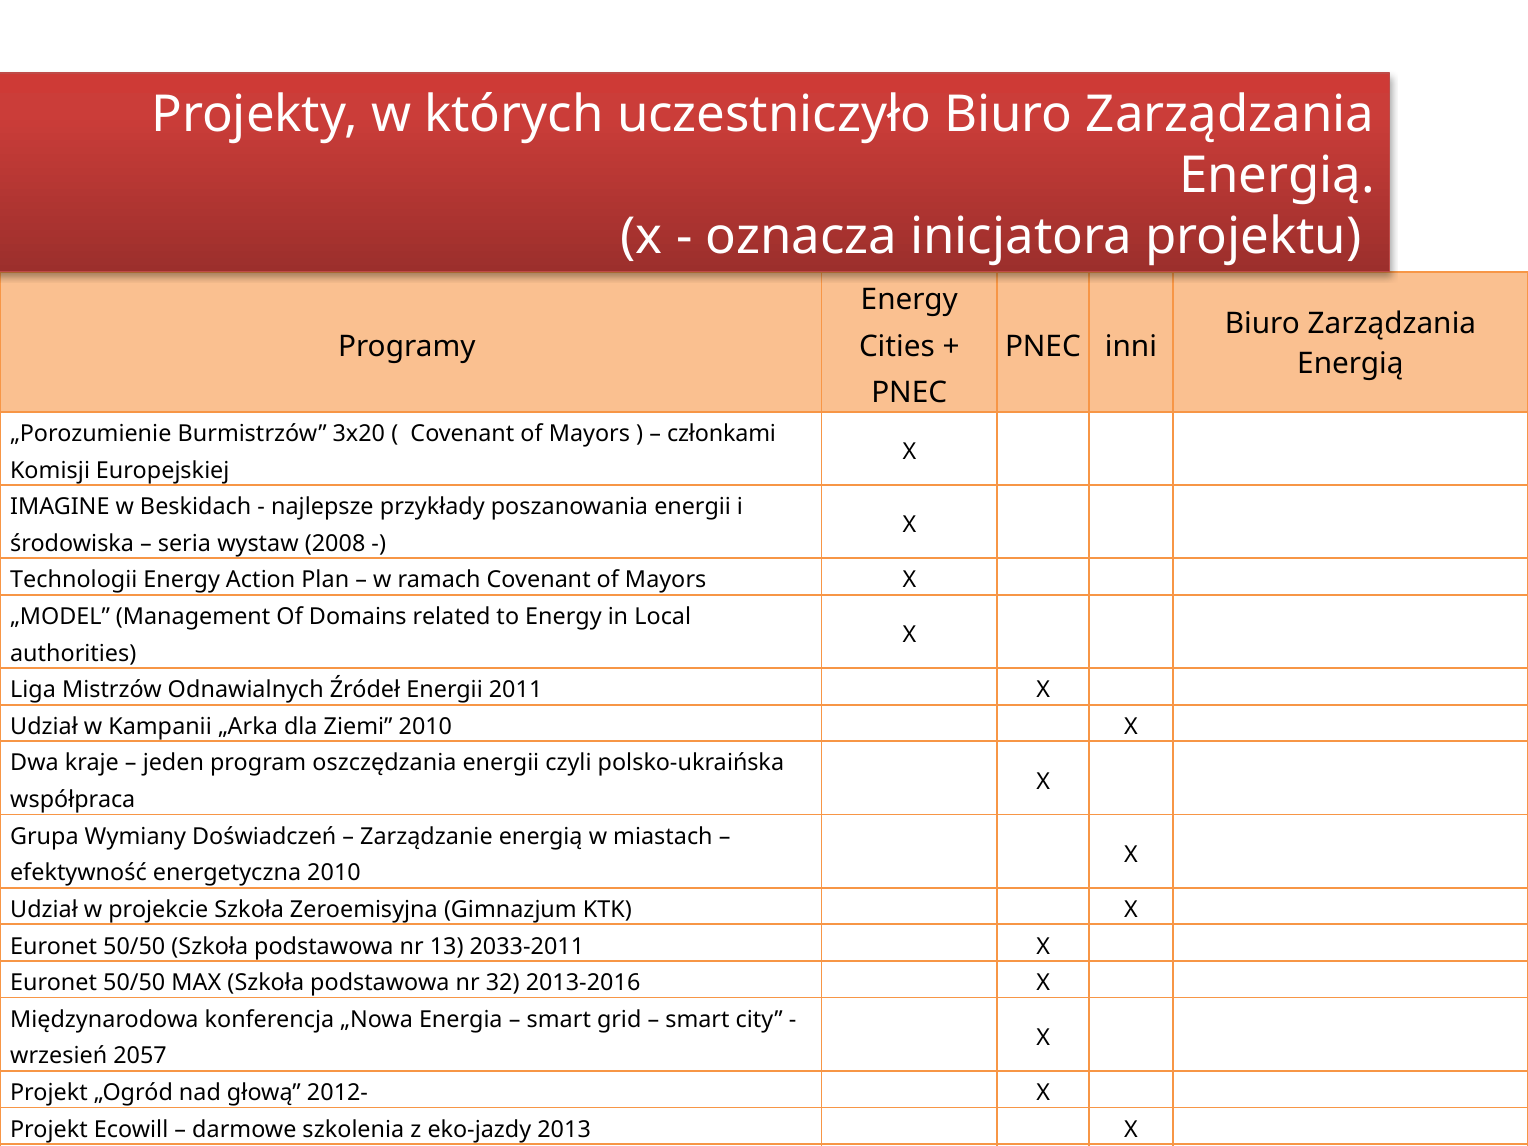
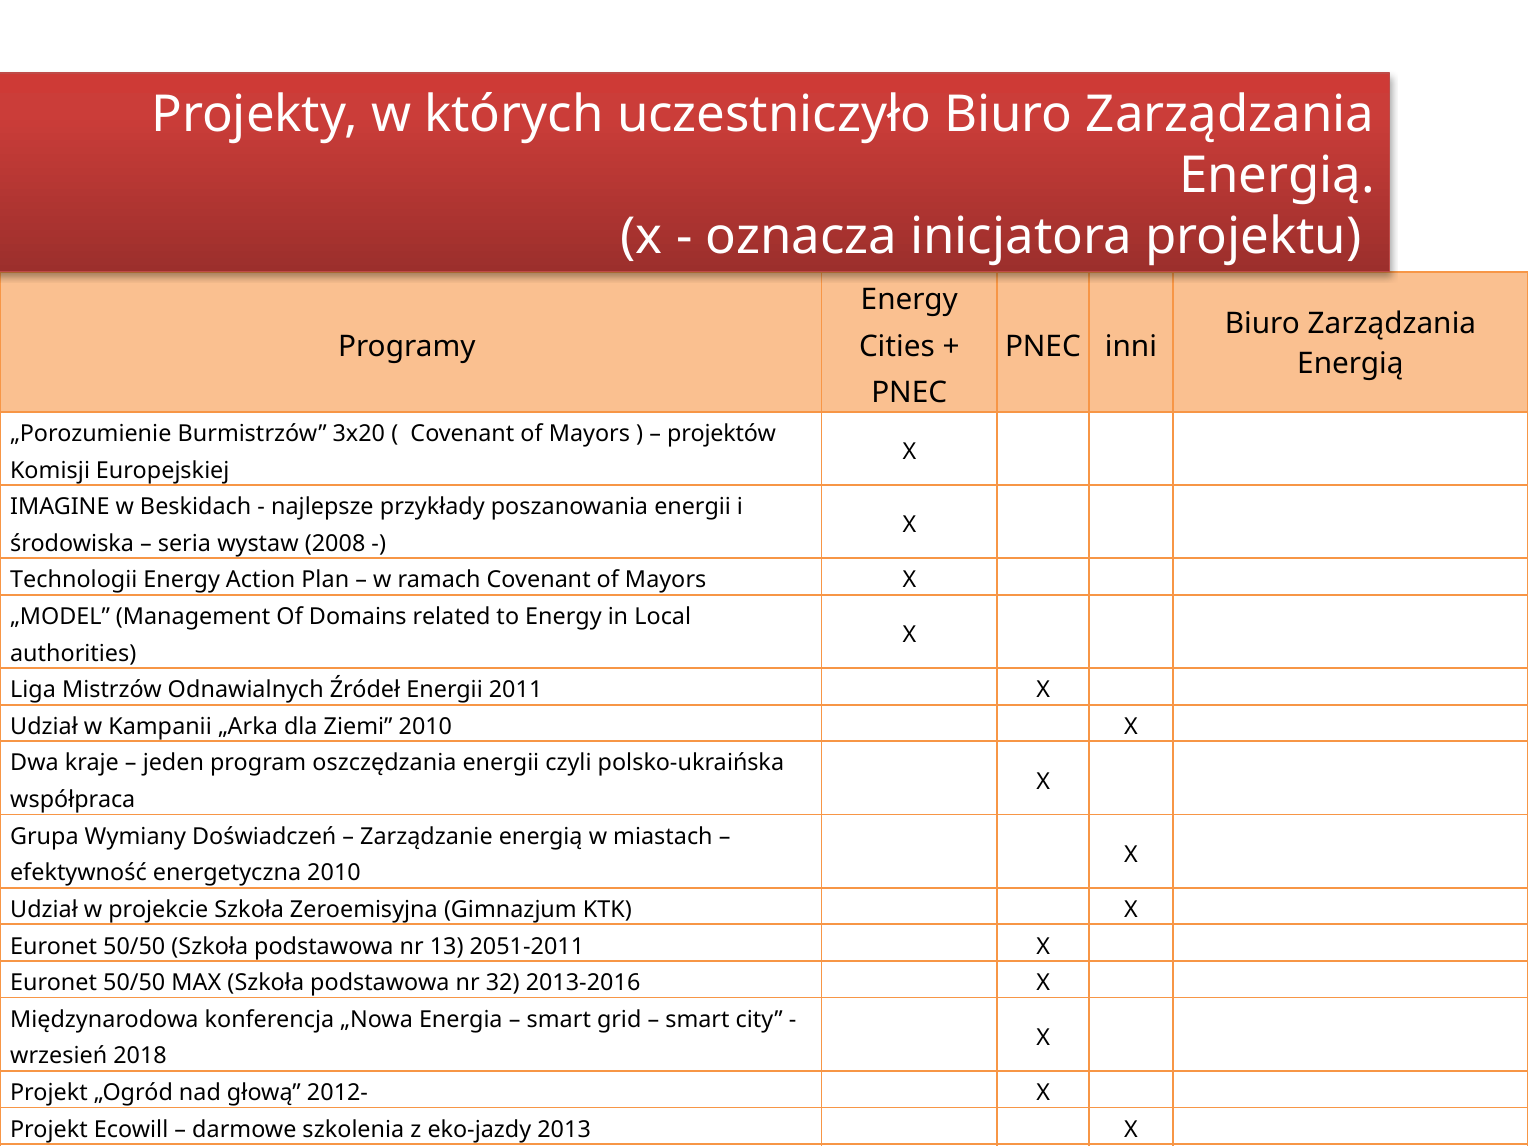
członkami: członkami -> projektów
2033-2011: 2033-2011 -> 2051-2011
2057: 2057 -> 2018
